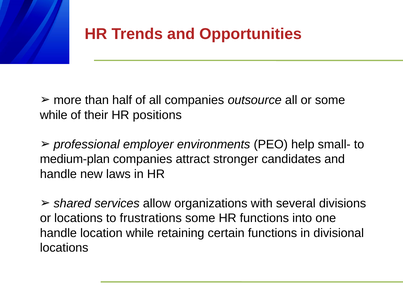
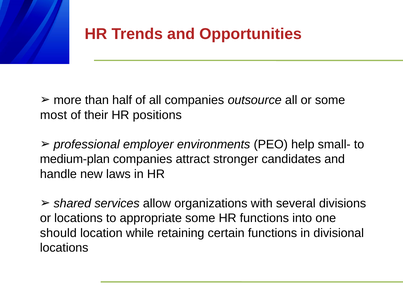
while at (54, 115): while -> most
frustrations: frustrations -> appropriate
handle at (58, 233): handle -> should
